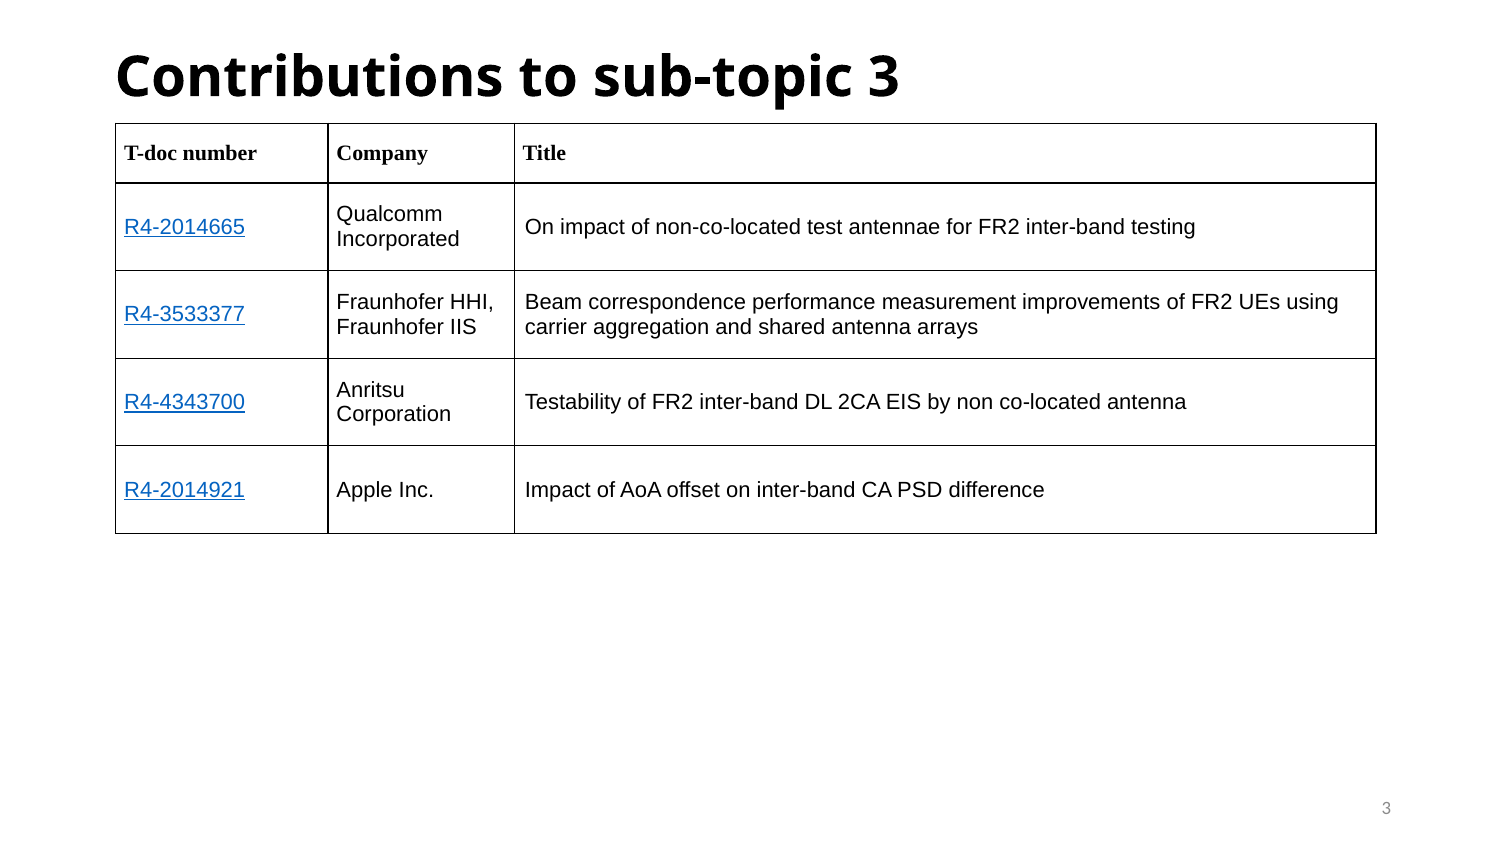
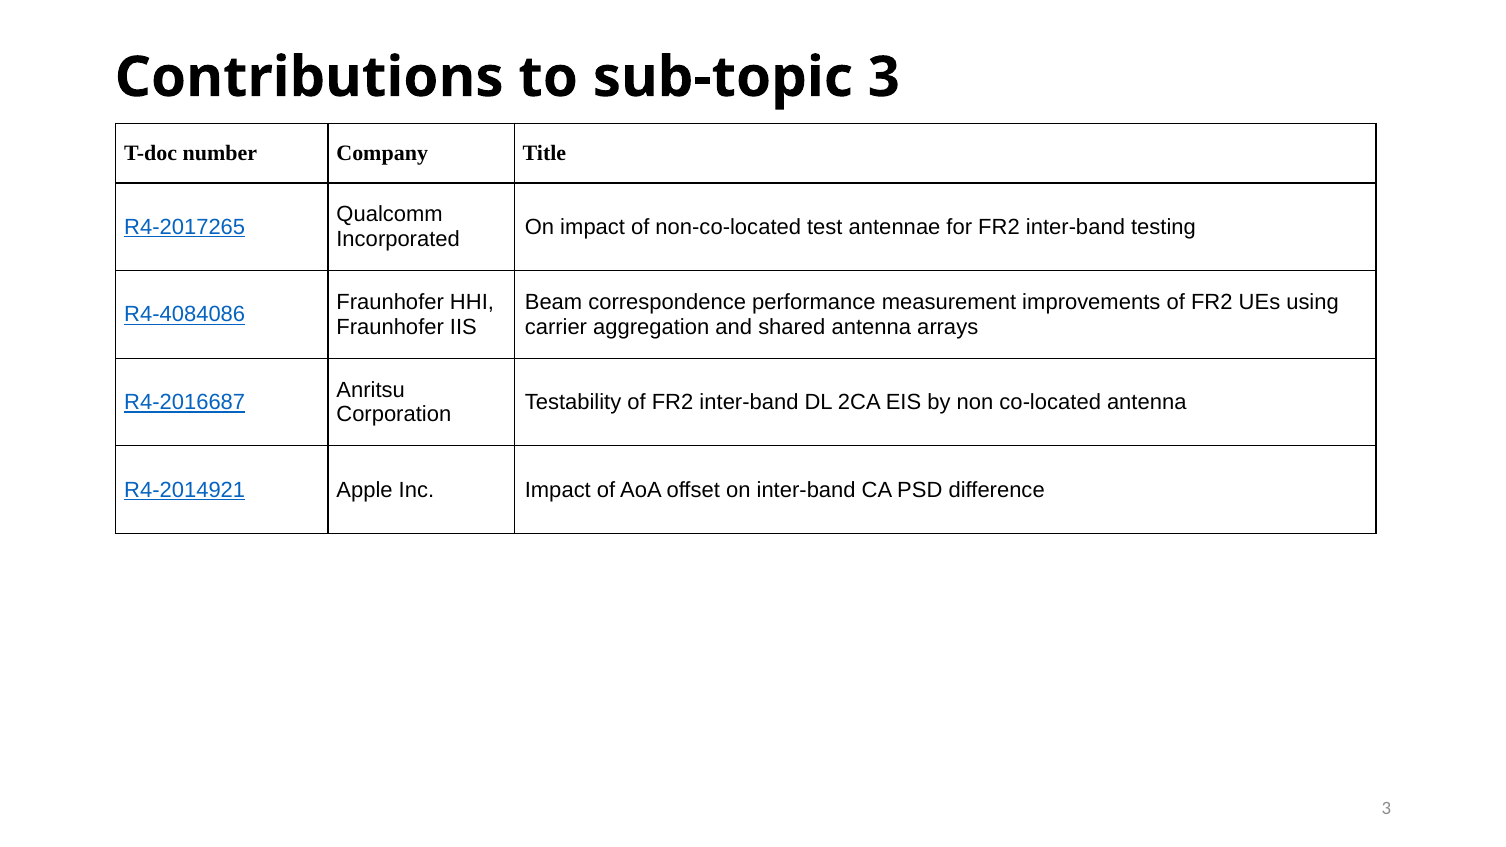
R4-2014665: R4-2014665 -> R4-2017265
R4-3533377: R4-3533377 -> R4-4084086
R4-4343700: R4-4343700 -> R4-2016687
